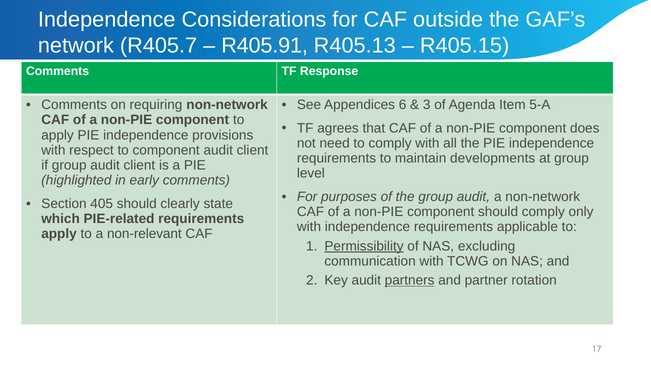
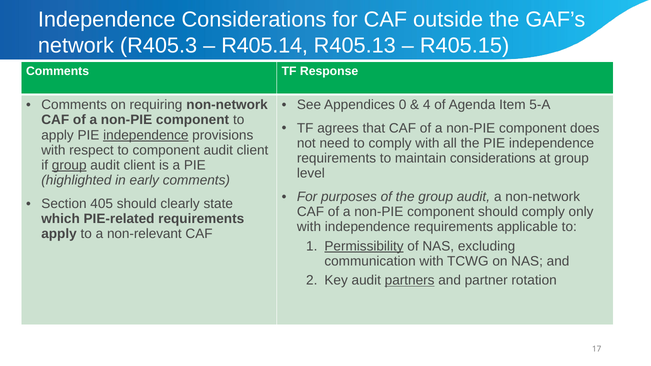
R405.7: R405.7 -> R405.3
R405.91: R405.91 -> R405.14
6: 6 -> 0
3: 3 -> 4
independence at (146, 135) underline: none -> present
maintain developments: developments -> considerations
group at (69, 165) underline: none -> present
